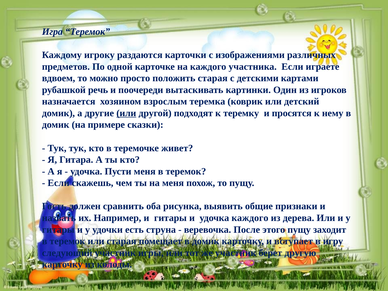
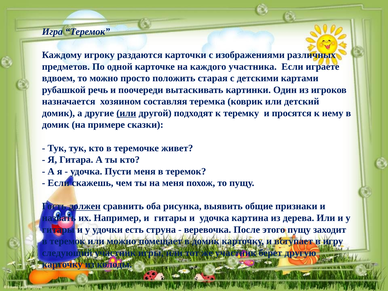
взрослым: взрослым -> составляя
должен underline: none -> present
удочка каждого: каждого -> картина
или старая: старая -> можно
